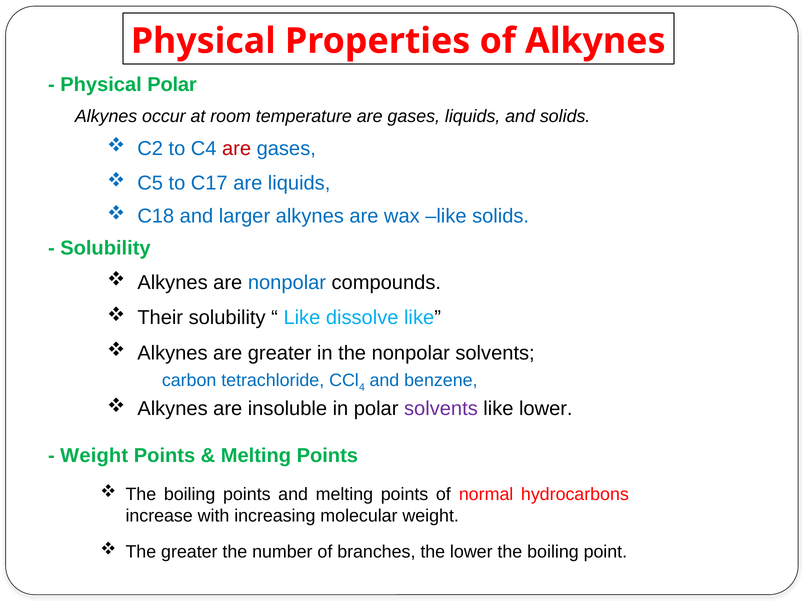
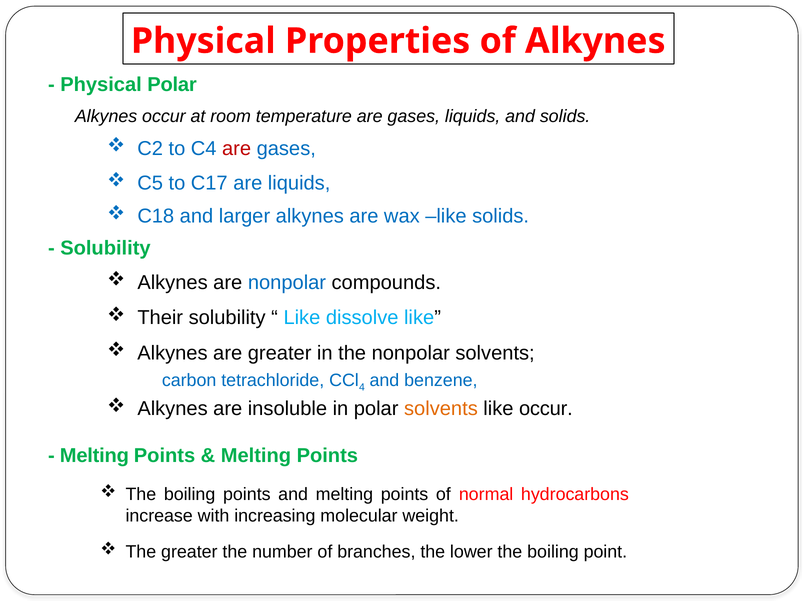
solvents at (441, 409) colour: purple -> orange
like lower: lower -> occur
Weight at (94, 456): Weight -> Melting
